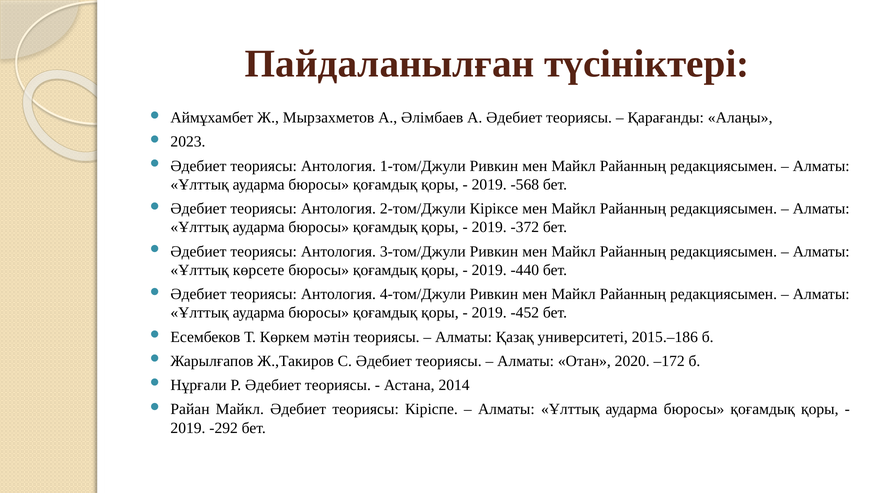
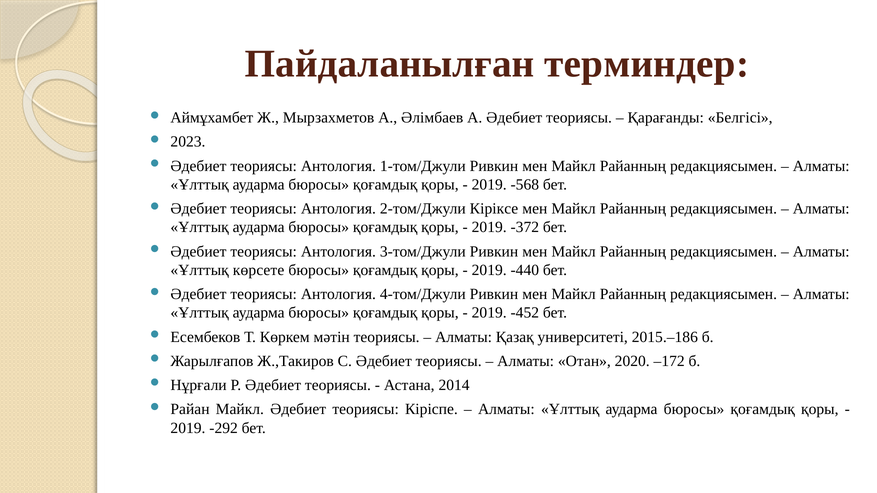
түсініктері: түсініктері -> терминдер
Алаңы: Алаңы -> Белгісі
